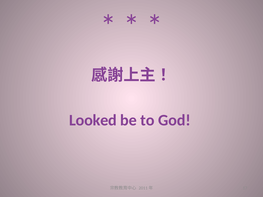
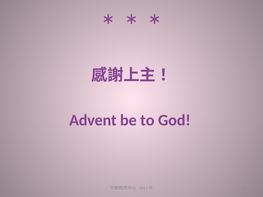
Looked: Looked -> Advent
